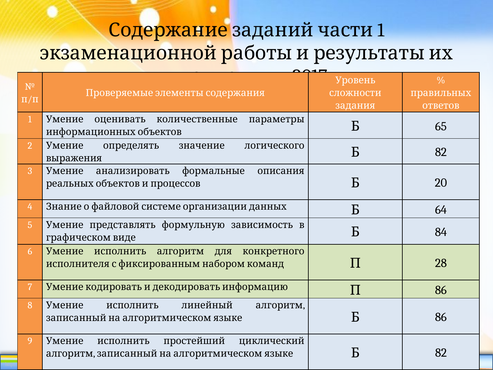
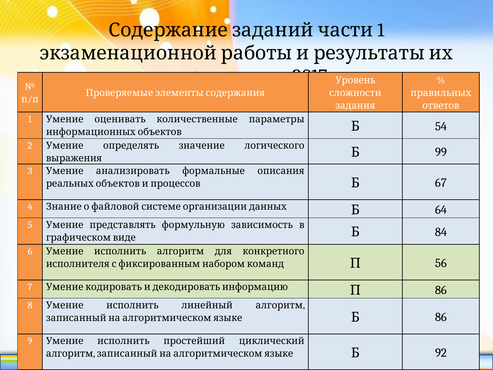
65: 65 -> 54
82 at (441, 152): 82 -> 99
20: 20 -> 67
28: 28 -> 56
82 at (441, 353): 82 -> 92
